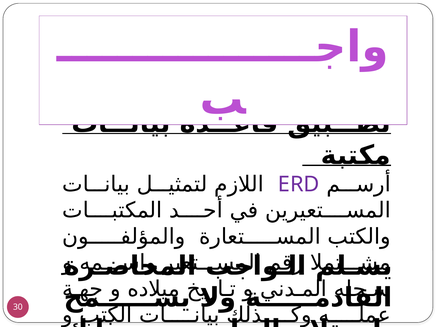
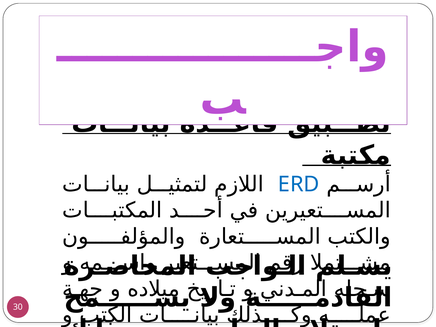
ERD colour: purple -> blue
